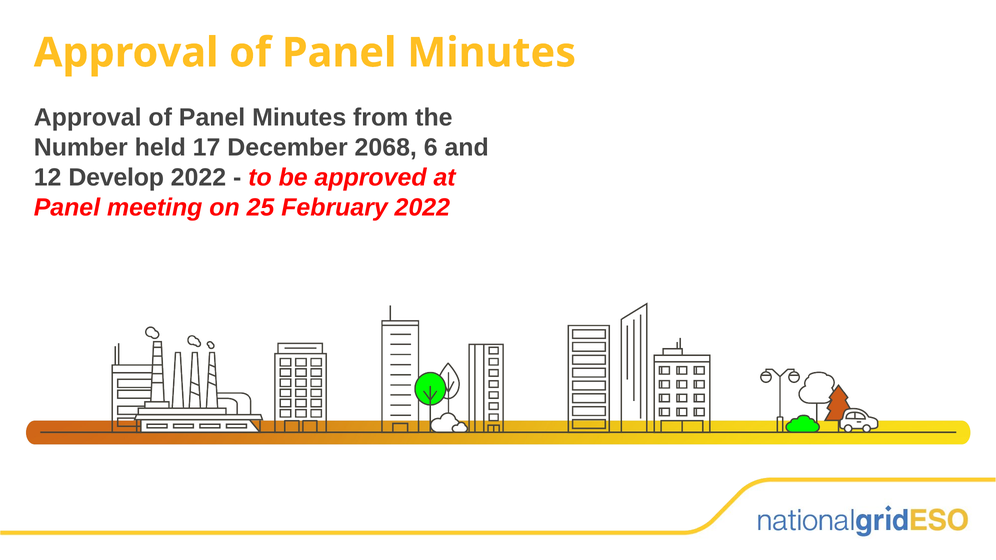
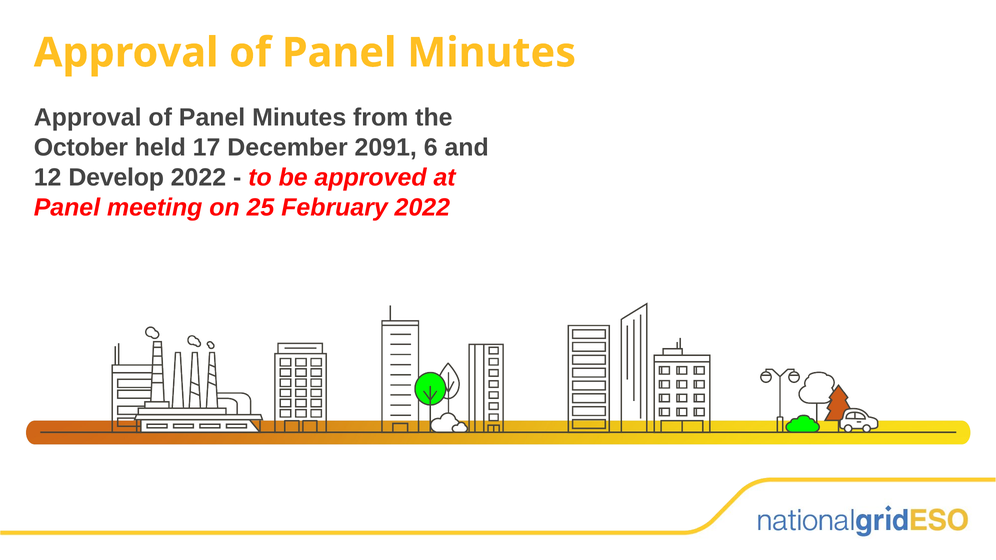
Number: Number -> October
2068: 2068 -> 2091
